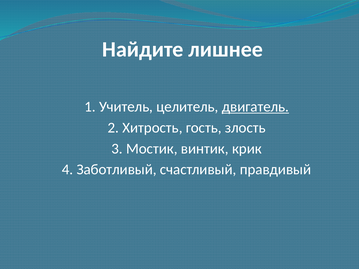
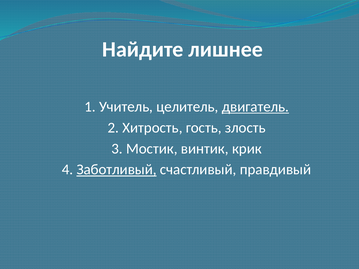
Заботливый underline: none -> present
